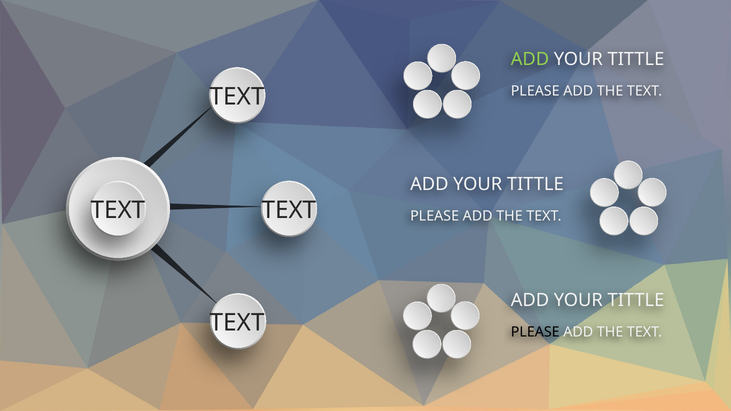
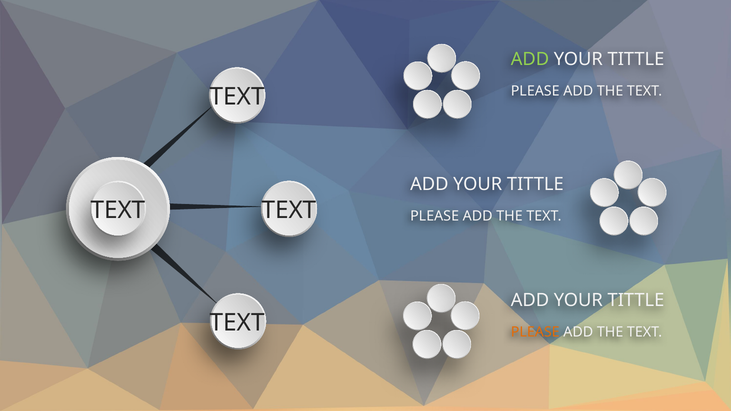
PLEASE at (535, 332) colour: black -> orange
